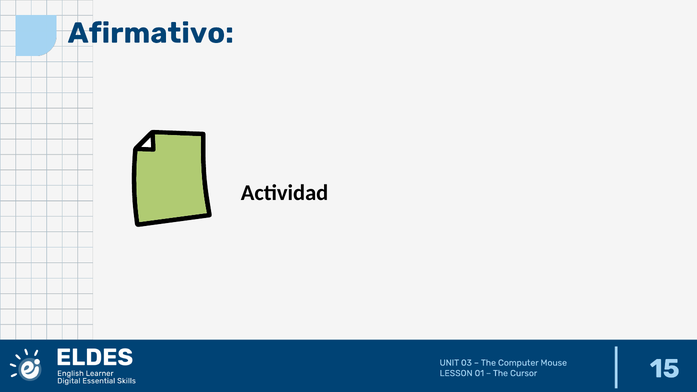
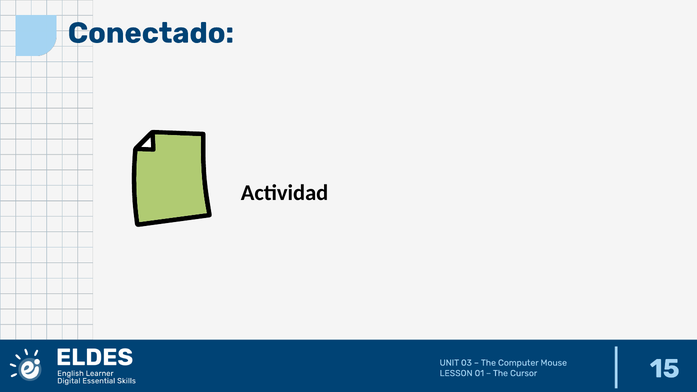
Afirmativo: Afirmativo -> Conectado
